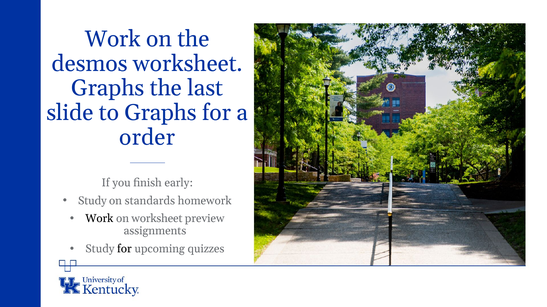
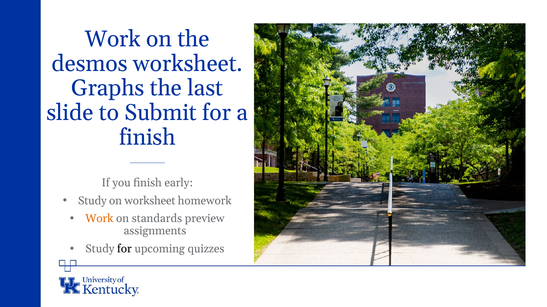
to Graphs: Graphs -> Submit
order at (147, 138): order -> finish
on standards: standards -> worksheet
Work at (99, 219) colour: black -> orange
on worksheet: worksheet -> standards
